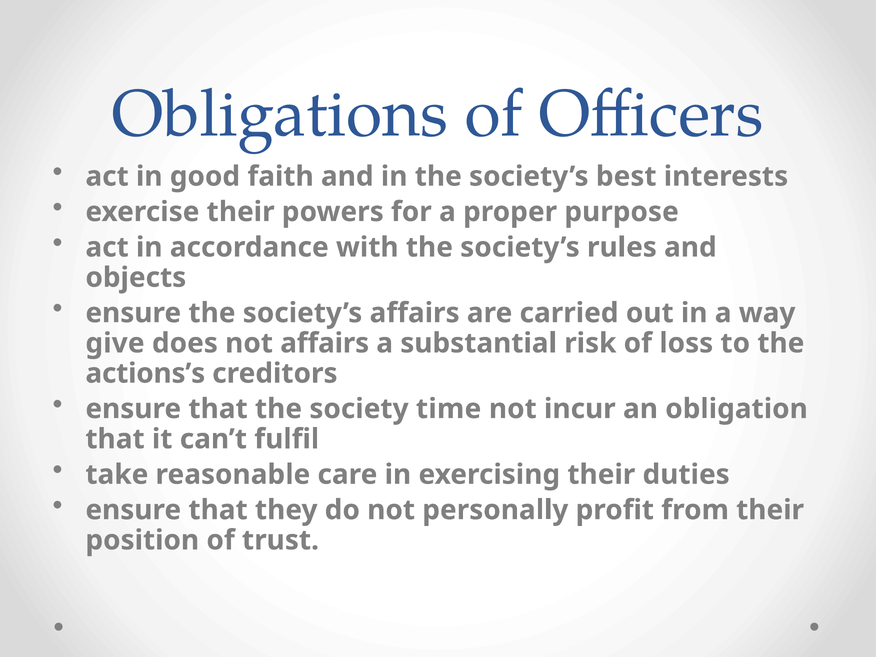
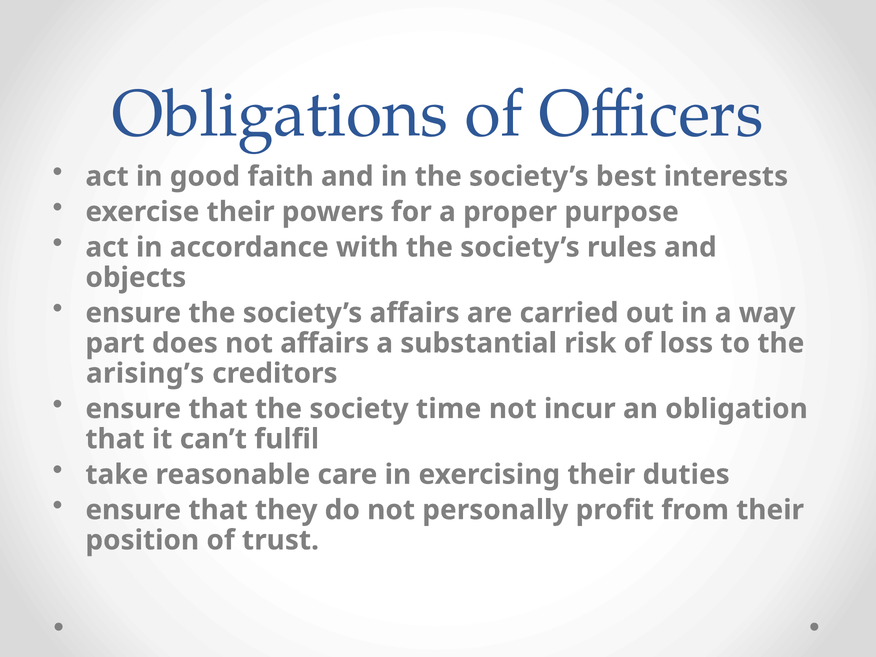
give: give -> part
actions’s: actions’s -> arising’s
